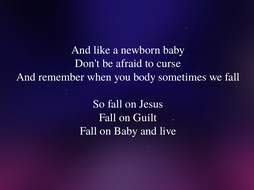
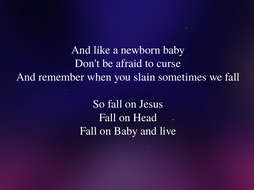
body: body -> slain
Guilt: Guilt -> Head
